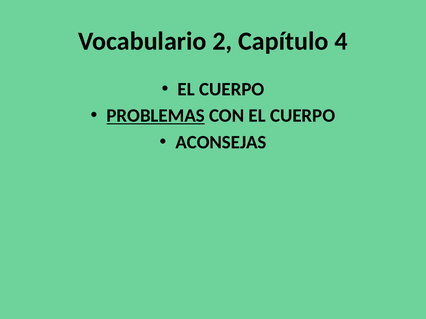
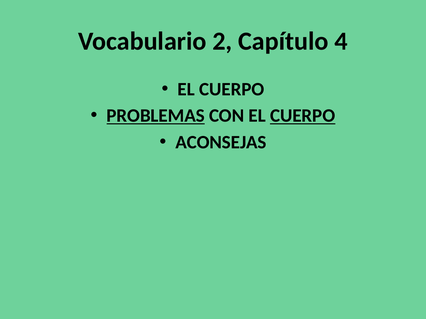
CUERPO at (303, 116) underline: none -> present
